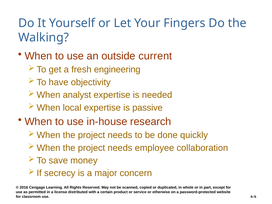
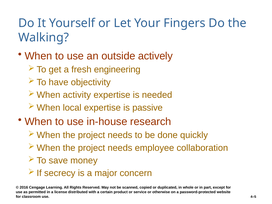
current: current -> actively
analyst: analyst -> activity
